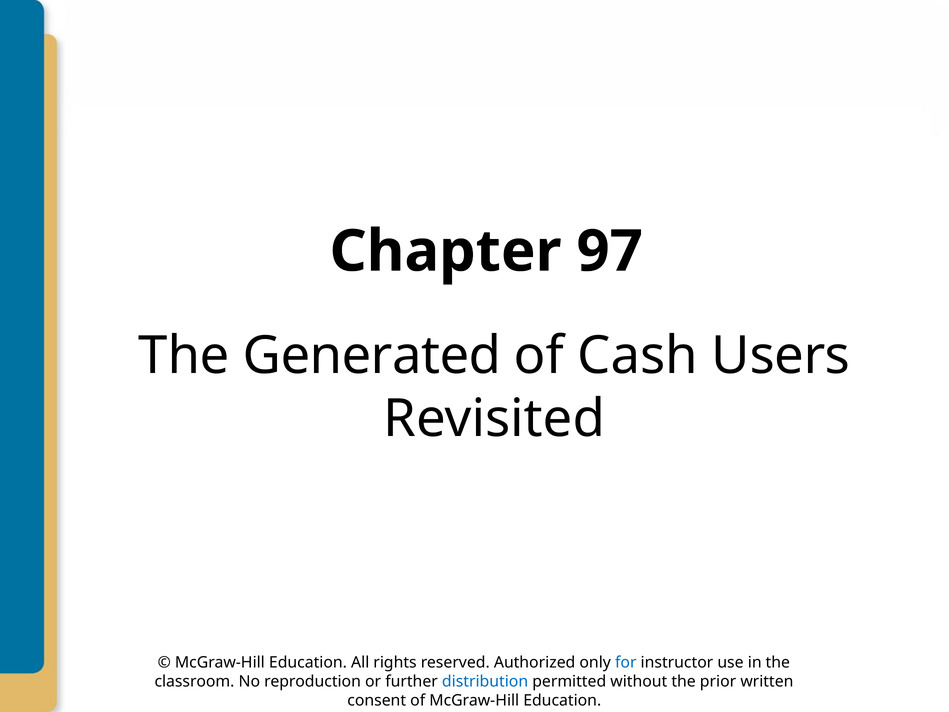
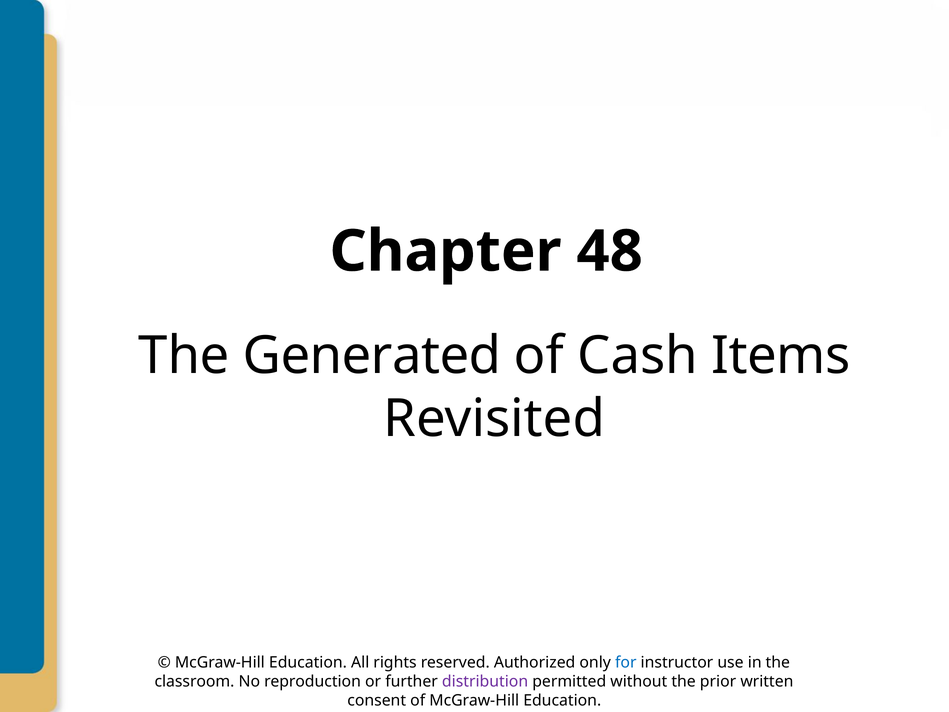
97: 97 -> 48
Users: Users -> Items
distribution colour: blue -> purple
